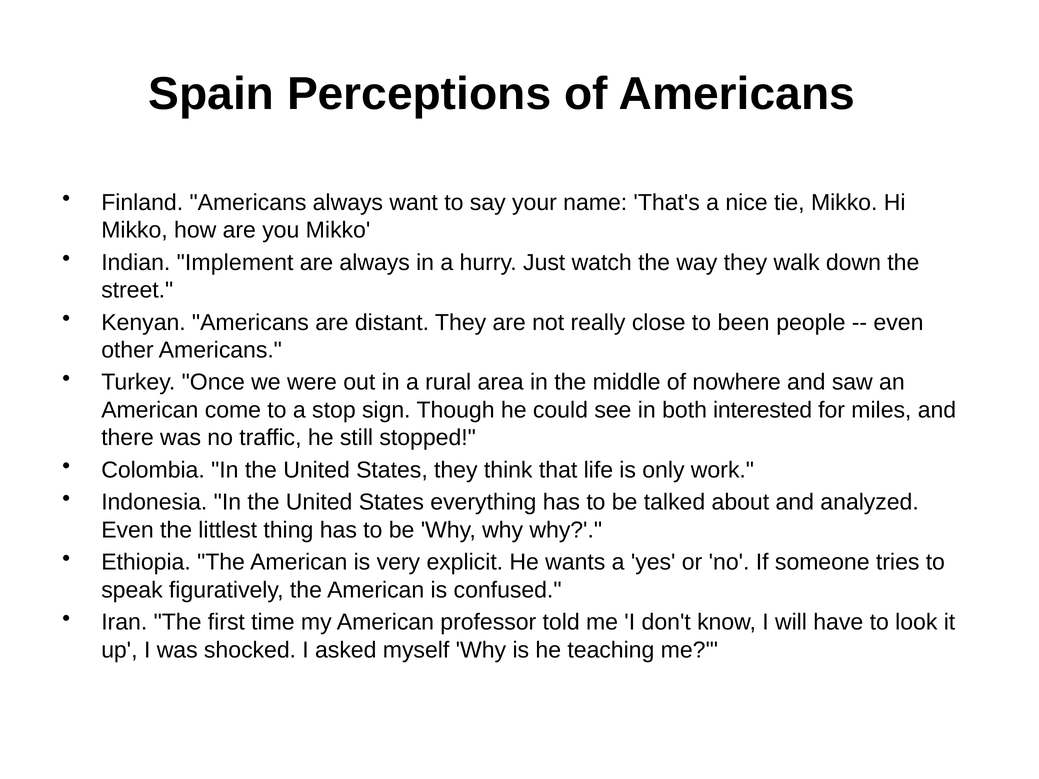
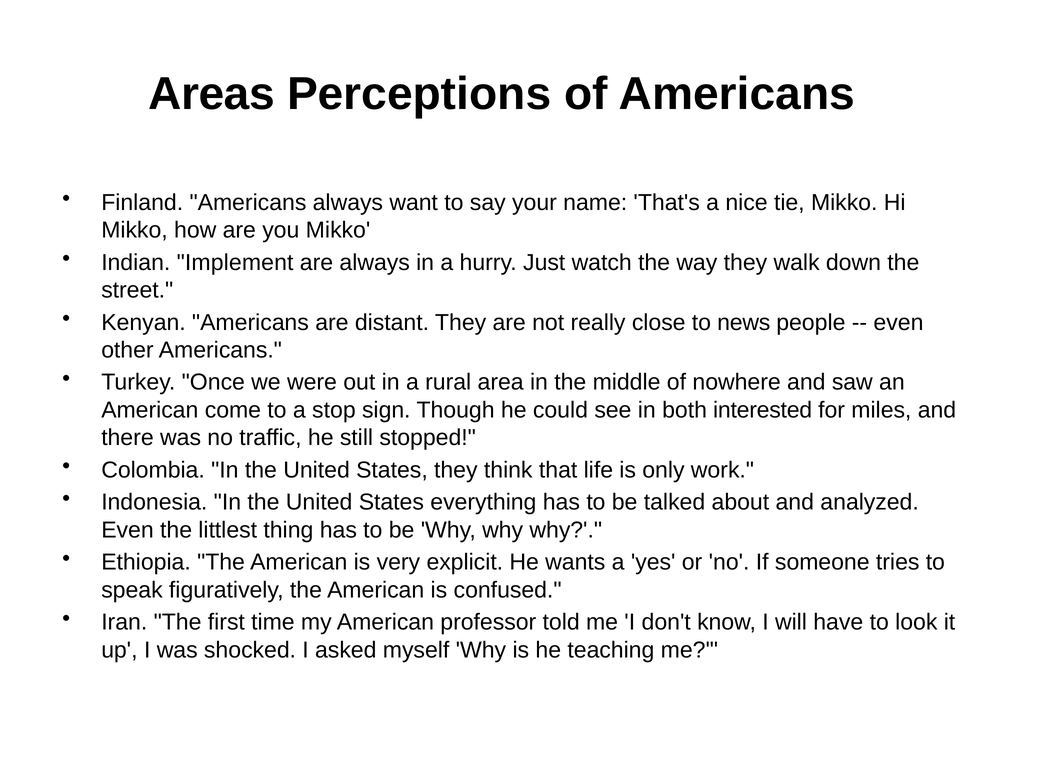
Spain: Spain -> Areas
been: been -> news
